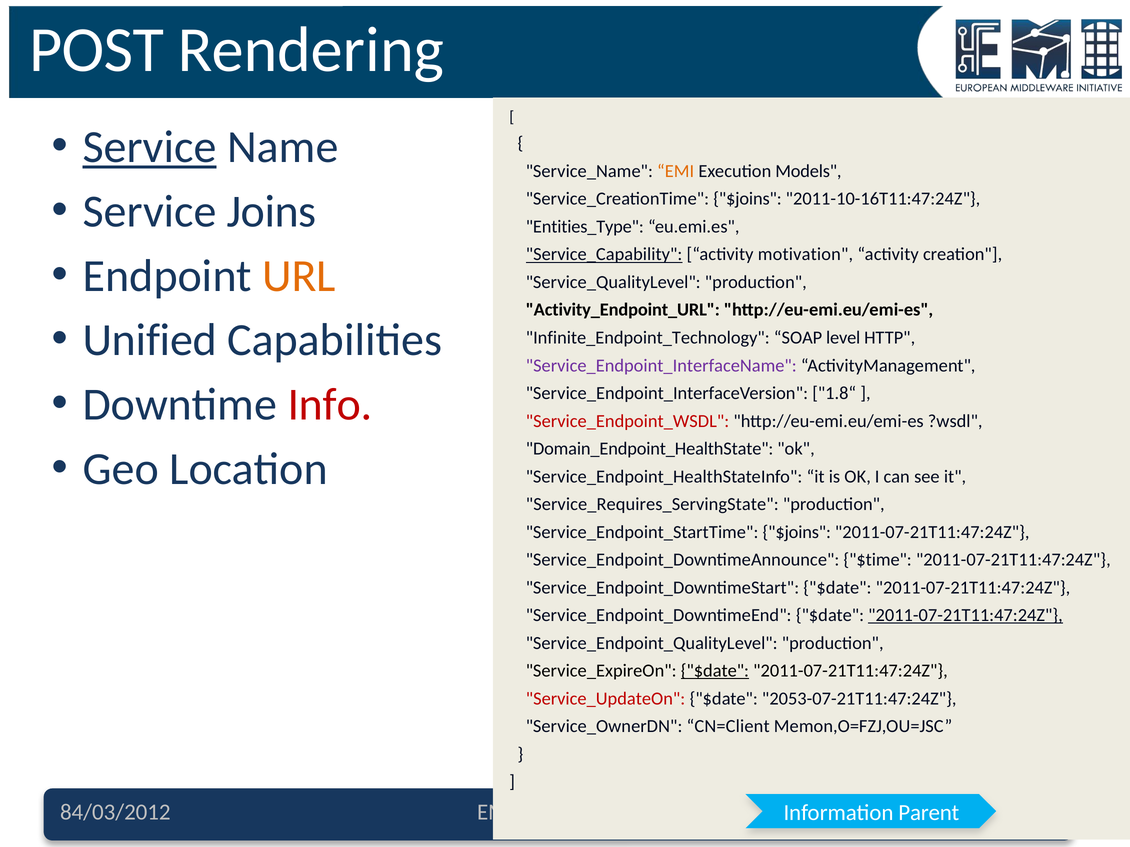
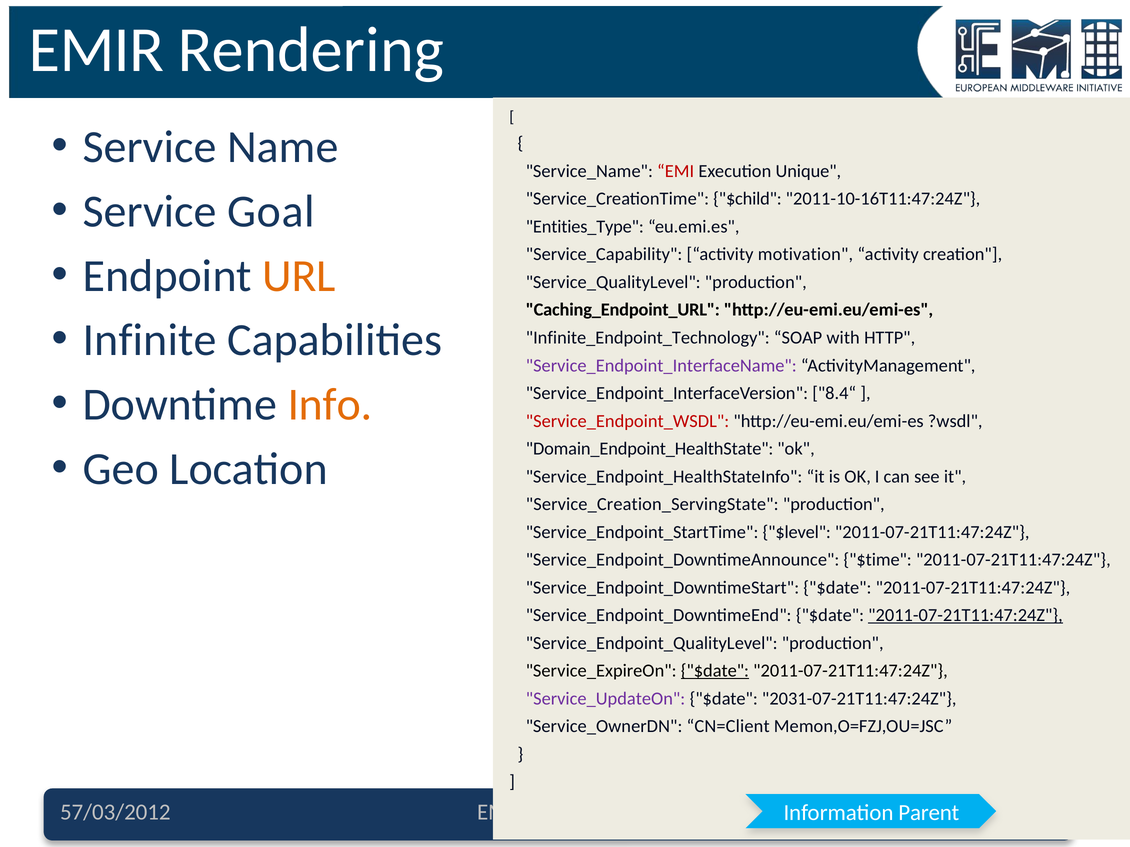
POST: POST -> EMIR
Service at (150, 147) underline: present -> none
EMI at (676, 171) colour: orange -> red
Models: Models -> Unique
Joins: Joins -> Goal
Service_CreationTime $joins: $joins -> $child
Service_Capability underline: present -> none
Activity_Endpoint_URL: Activity_Endpoint_URL -> Caching_Endpoint_URL
Unified: Unified -> Infinite
level: level -> with
Info colour: red -> orange
1.8“: 1.8“ -> 8.4“
Service_Requires_ServingState: Service_Requires_ServingState -> Service_Creation_ServingState
Service_Endpoint_StartTime $joins: $joins -> $level
Service_UpdateOn colour: red -> purple
2053-07-21T11:47:24Z: 2053-07-21T11:47:24Z -> 2031-07-21T11:47:24Z
84/03/2012: 84/03/2012 -> 57/03/2012
